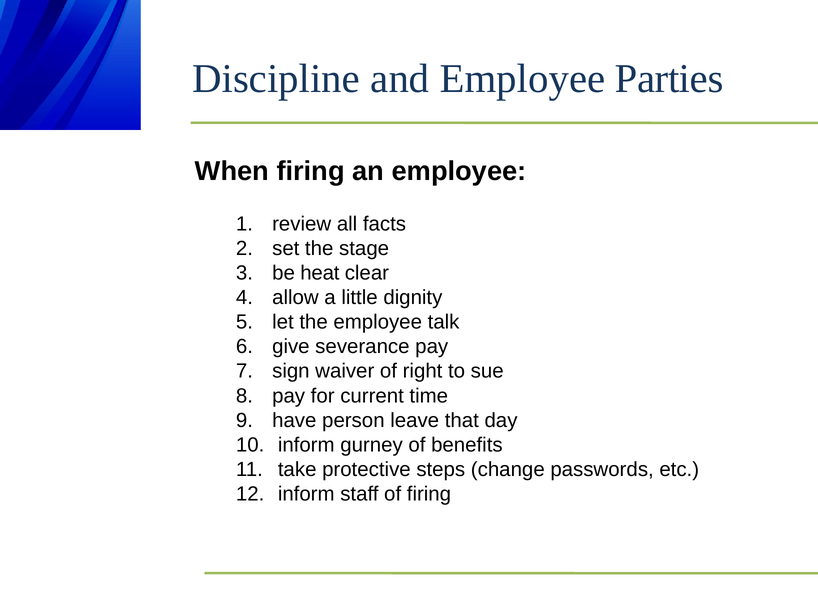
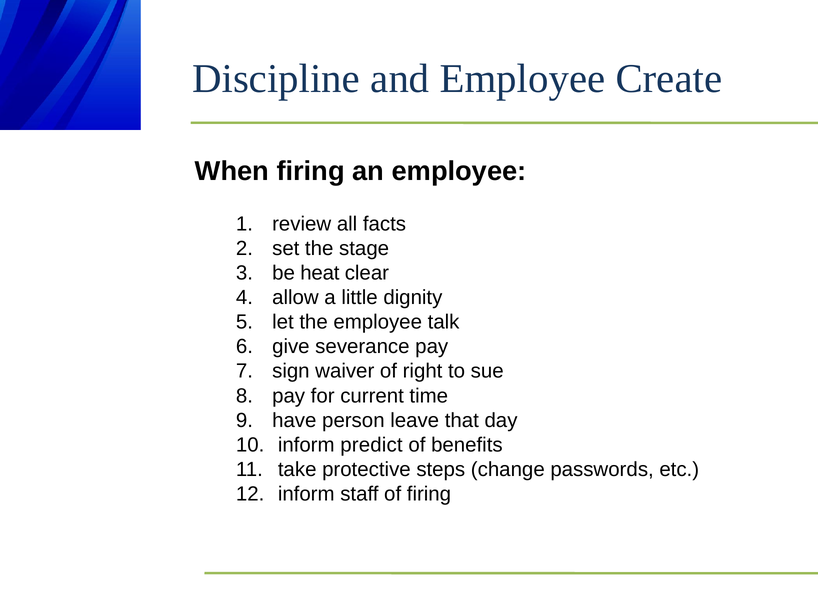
Parties: Parties -> Create
gurney: gurney -> predict
